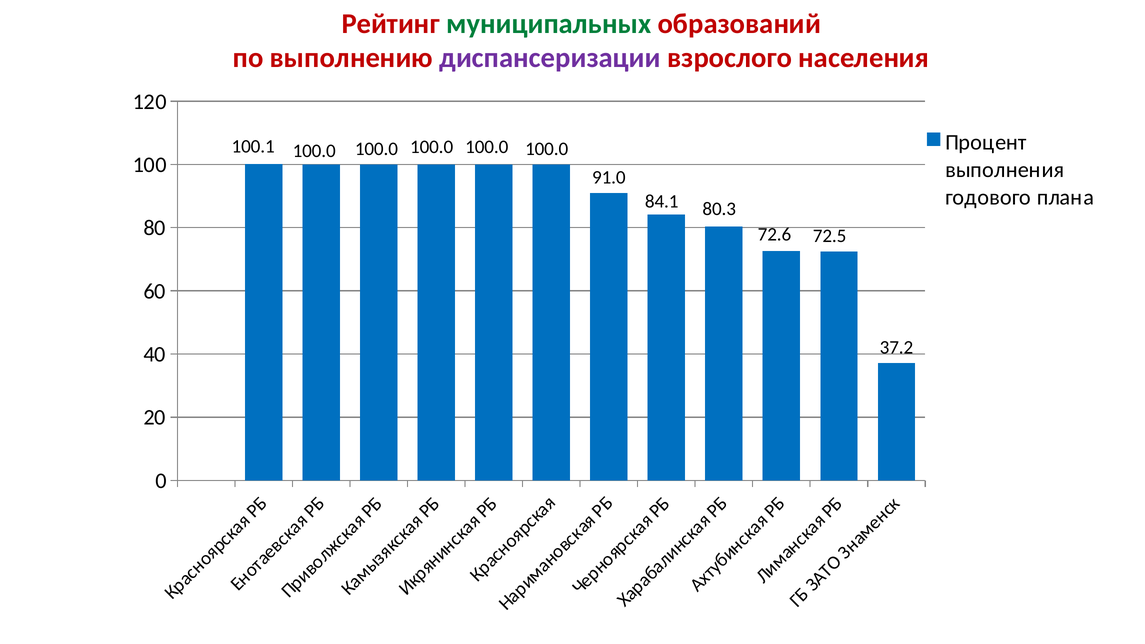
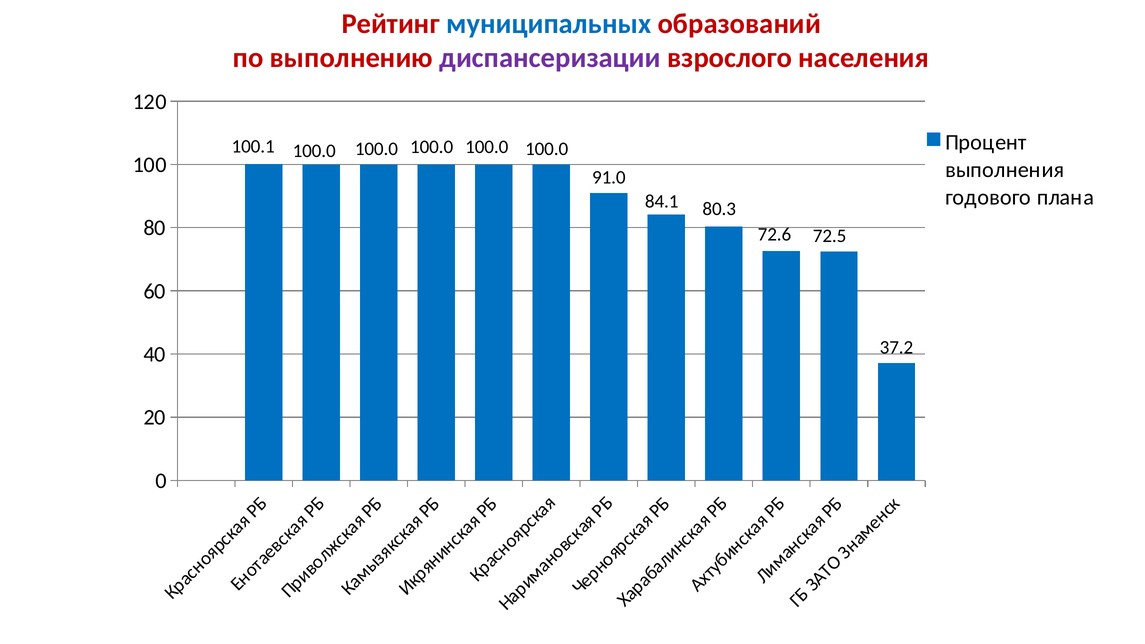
муниципальных colour: green -> blue
